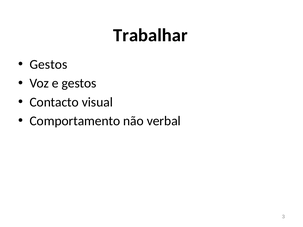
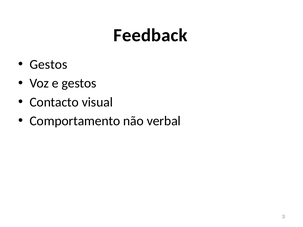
Trabalhar: Trabalhar -> Feedback
